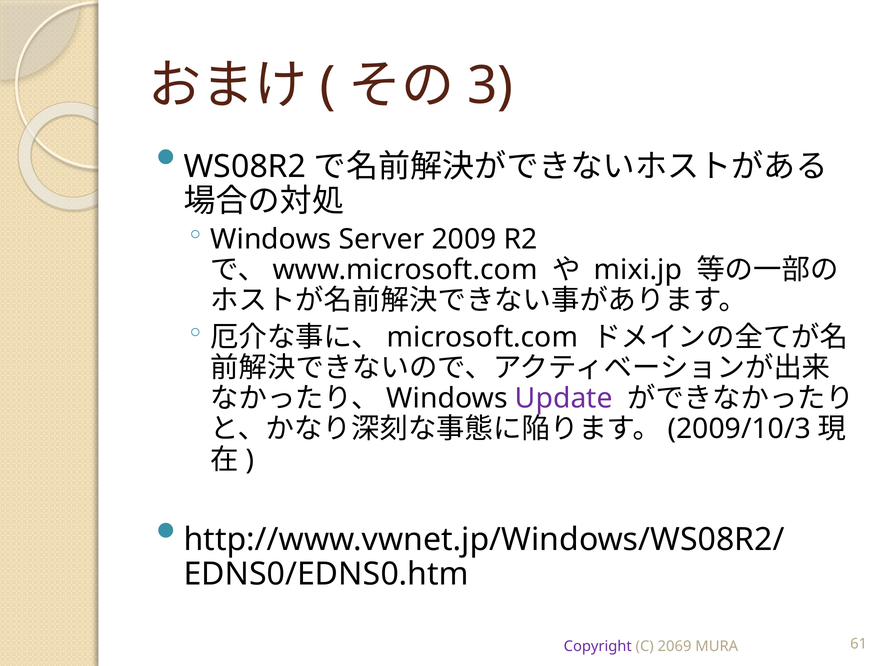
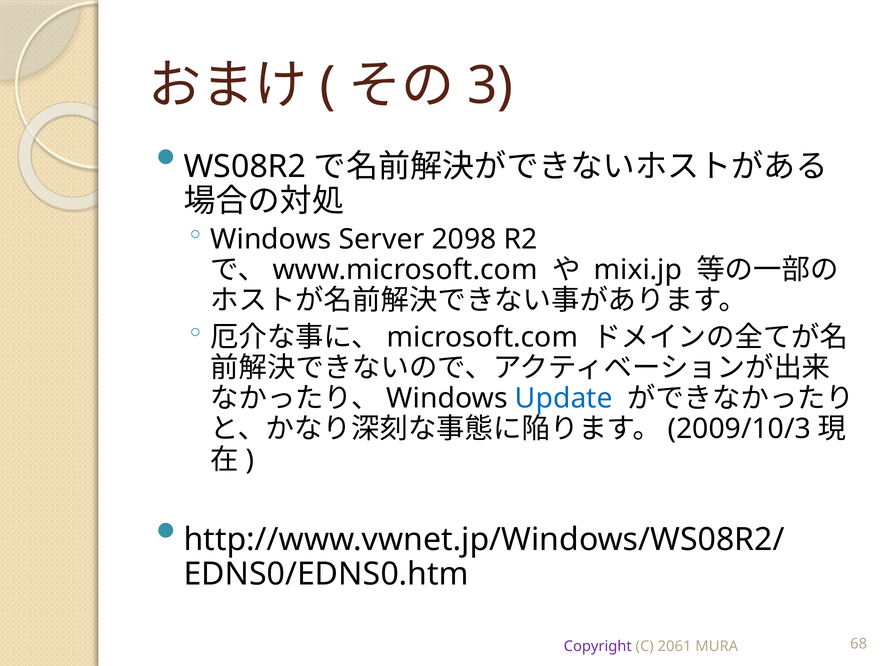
2009: 2009 -> 2098
Update colour: purple -> blue
2069: 2069 -> 2061
61: 61 -> 68
